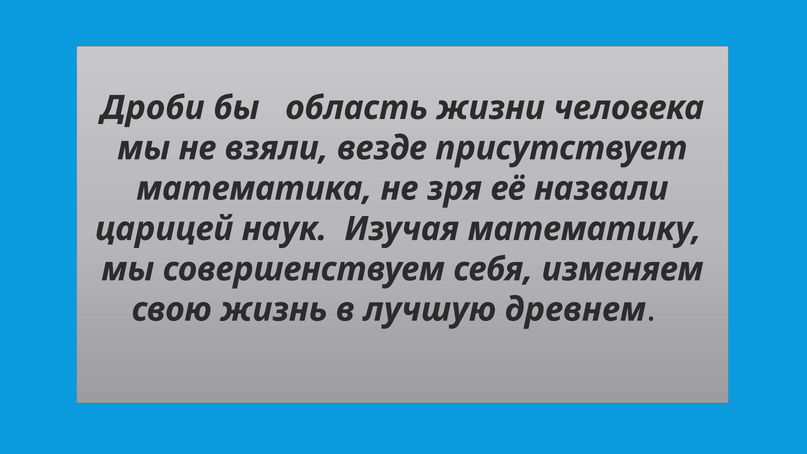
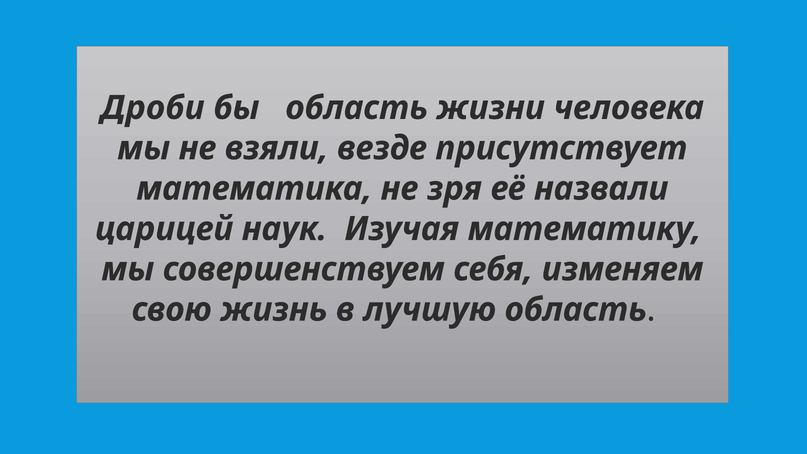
лучшую древнем: древнем -> область
